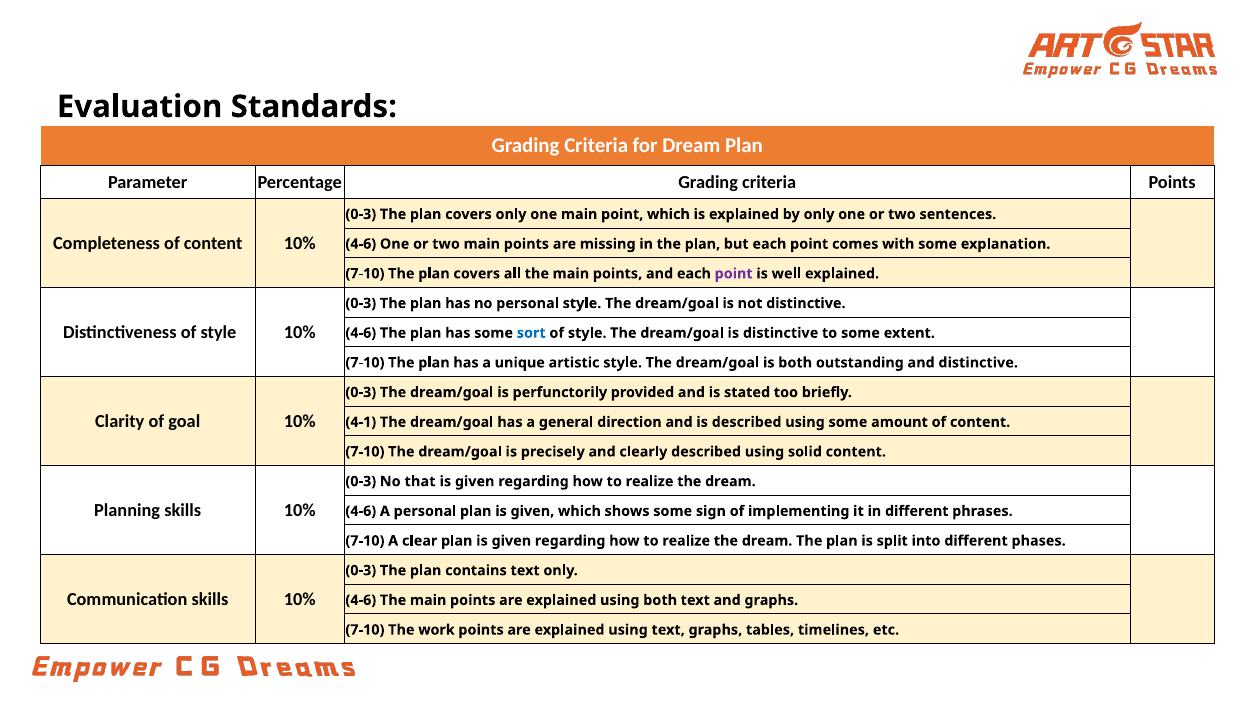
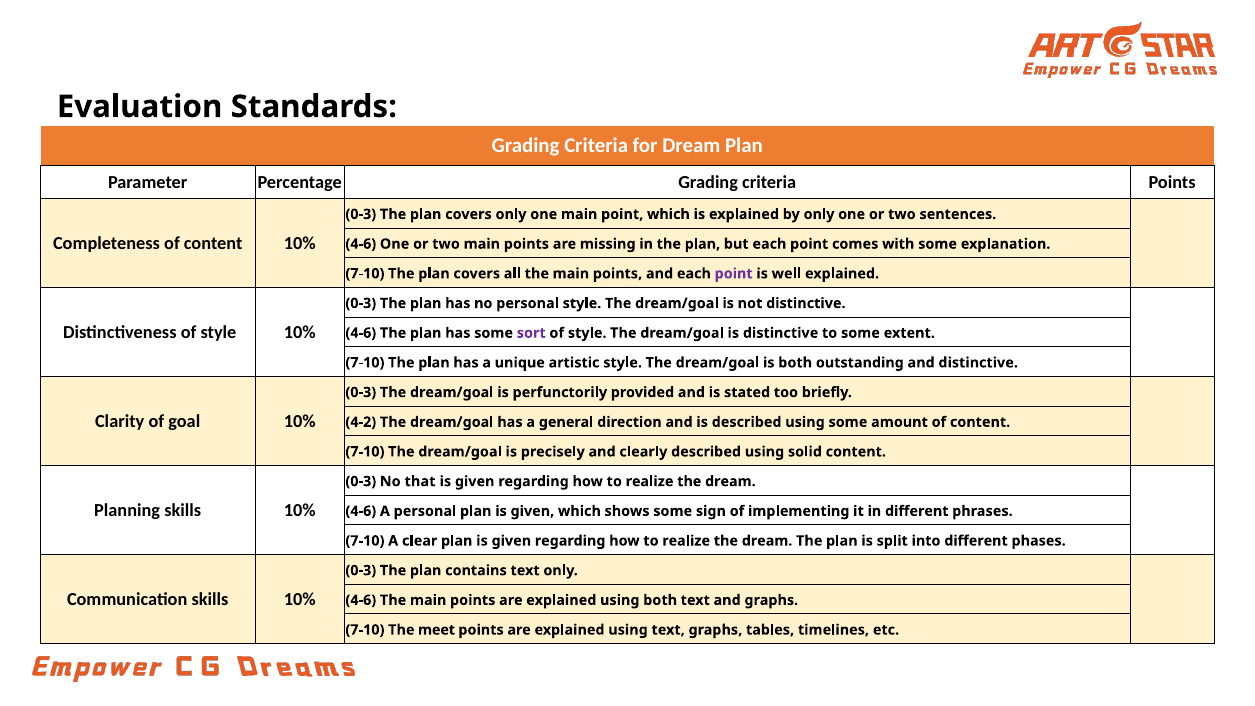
sort colour: blue -> purple
4-1: 4-1 -> 4-2
work: work -> meet
